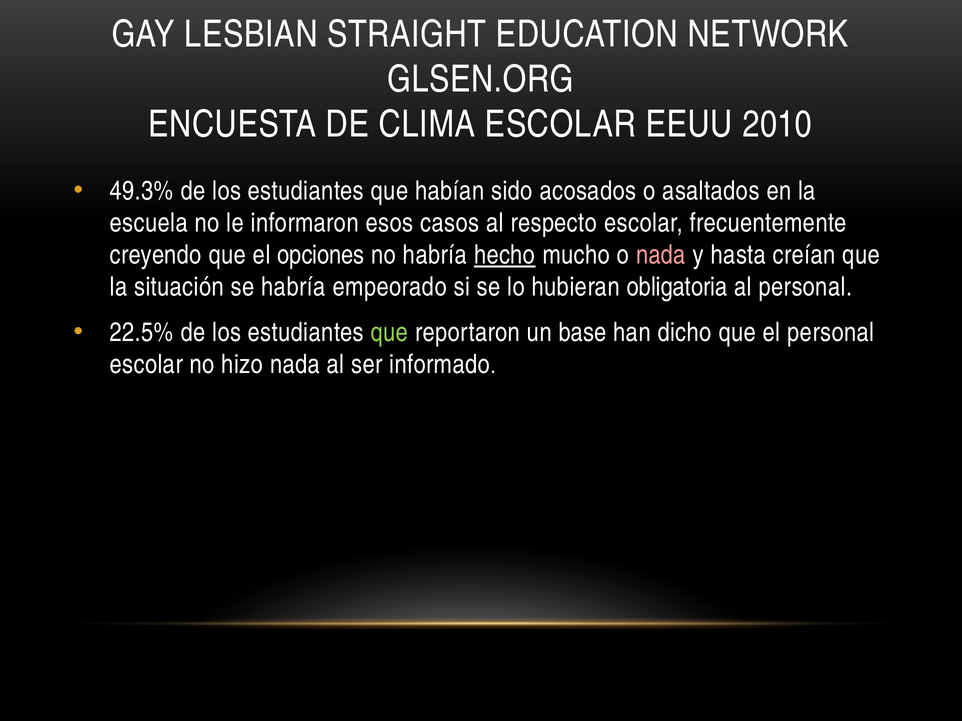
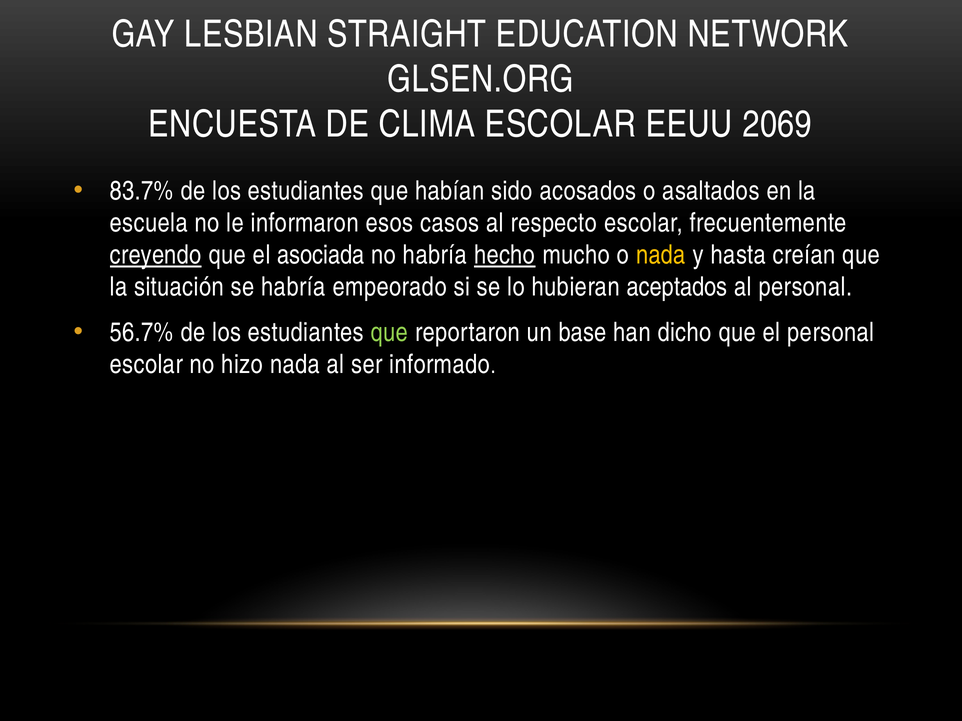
2010: 2010 -> 2069
49.3%: 49.3% -> 83.7%
creyendo underline: none -> present
opciones: opciones -> asociada
nada at (661, 255) colour: pink -> yellow
obligatoria: obligatoria -> aceptados
22.5%: 22.5% -> 56.7%
